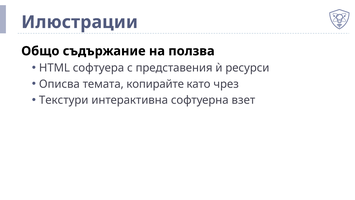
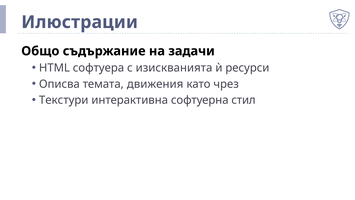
ползва: ползва -> задачи
представения: представения -> изискванията
копирайте: копирайте -> движения
взет: взет -> стил
